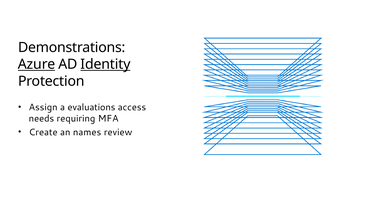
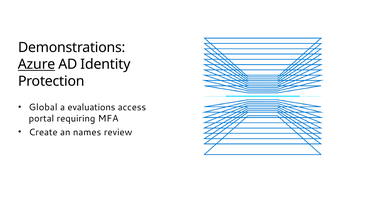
Identity underline: present -> none
Assign: Assign -> Global
needs: needs -> portal
